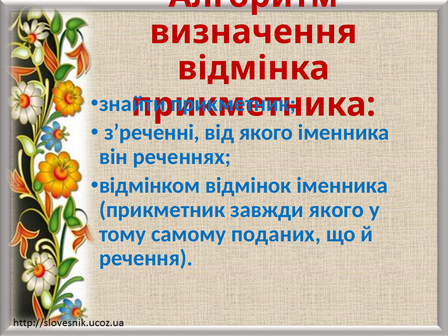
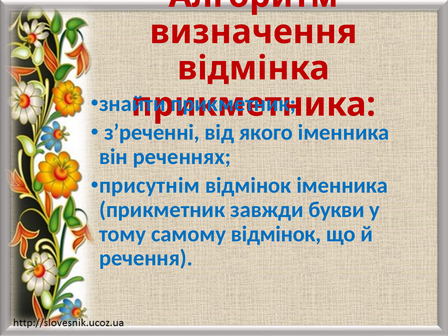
відмінком: відмінком -> присутнім
завжди якого: якого -> букви
самому поданих: поданих -> відмінок
